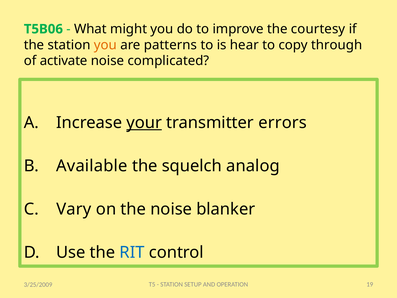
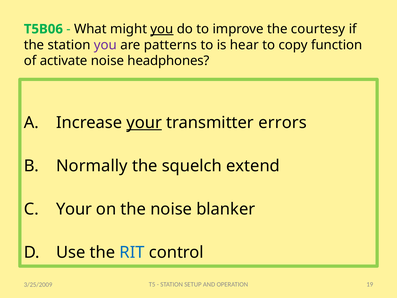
you at (162, 29) underline: none -> present
you at (105, 45) colour: orange -> purple
through: through -> function
complicated: complicated -> headphones
Available: Available -> Normally
analog: analog -> extend
Vary at (74, 209): Vary -> Your
